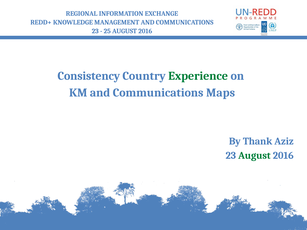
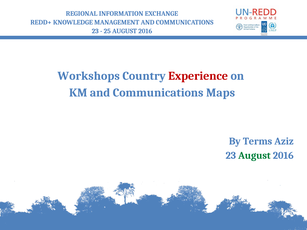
Consistency: Consistency -> Workshops
Experience colour: green -> red
Thank: Thank -> Terms
